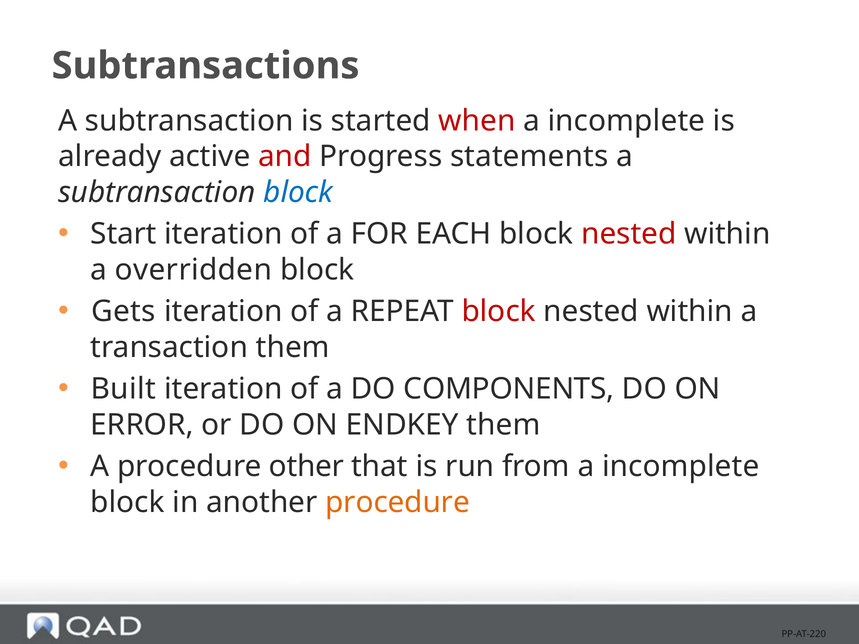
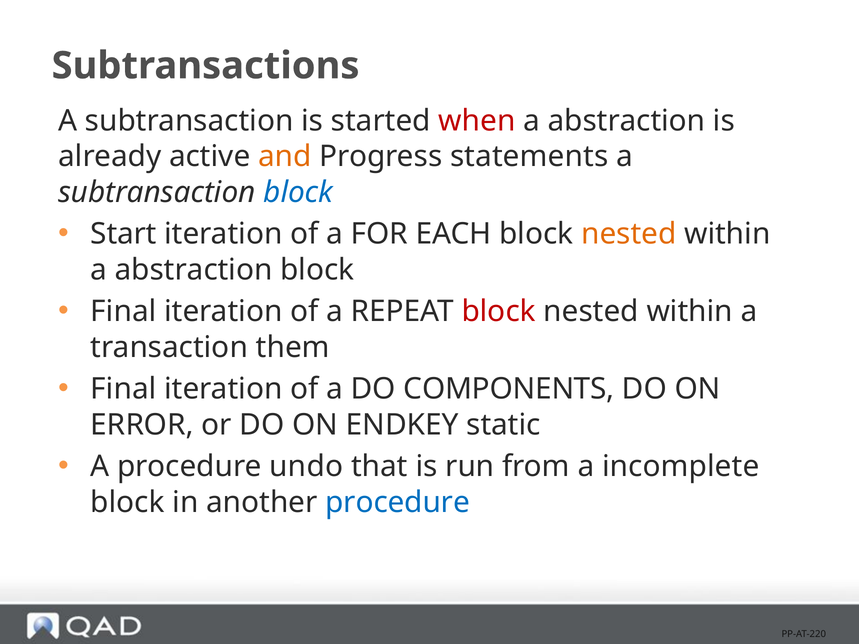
incomplete at (626, 121): incomplete -> abstraction
and colour: red -> orange
nested at (629, 234) colour: red -> orange
overridden at (193, 270): overridden -> abstraction
Gets at (123, 312): Gets -> Final
Built at (123, 389): Built -> Final
ENDKEY them: them -> static
other: other -> undo
procedure at (398, 502) colour: orange -> blue
